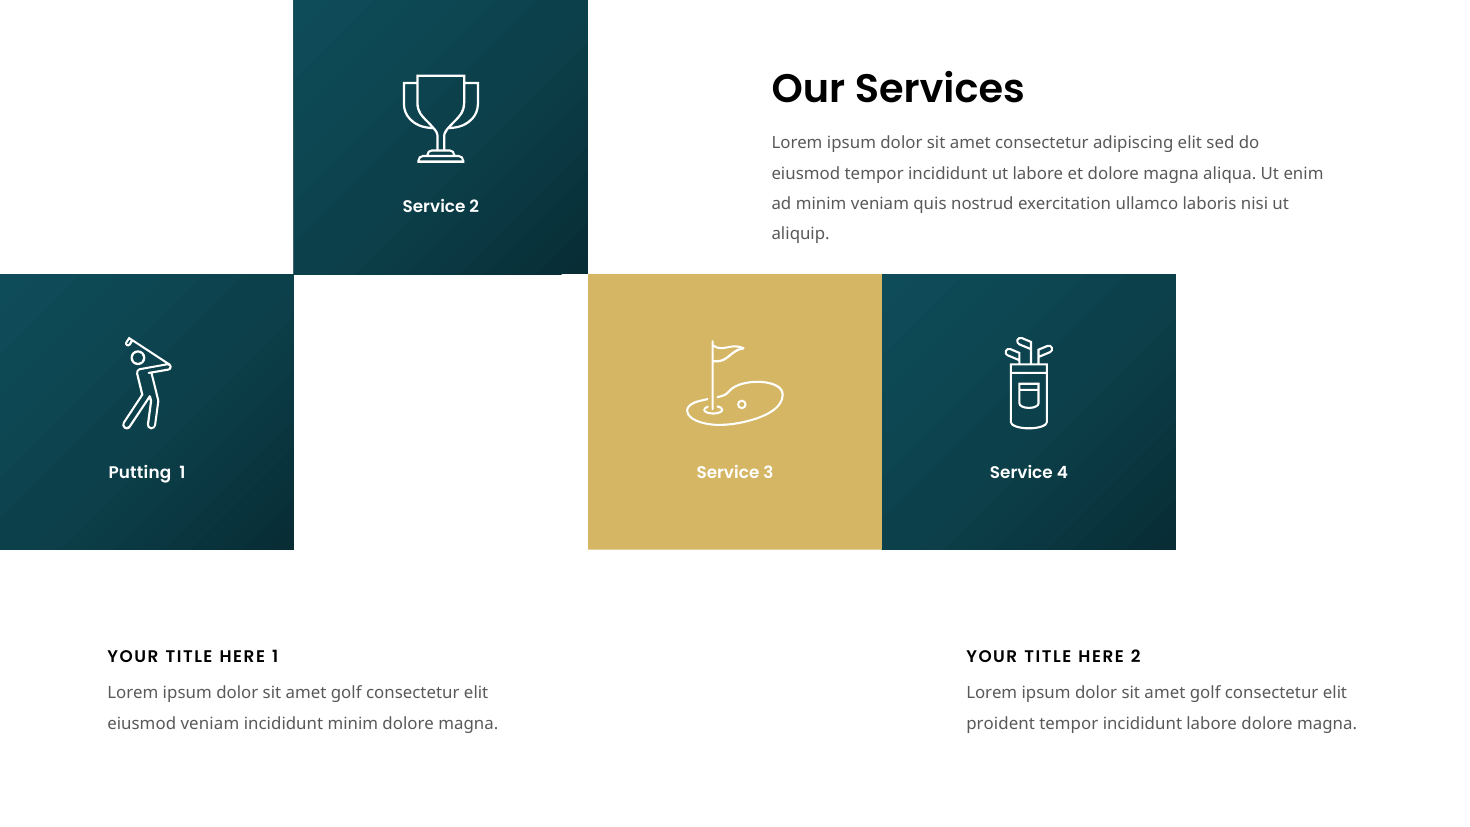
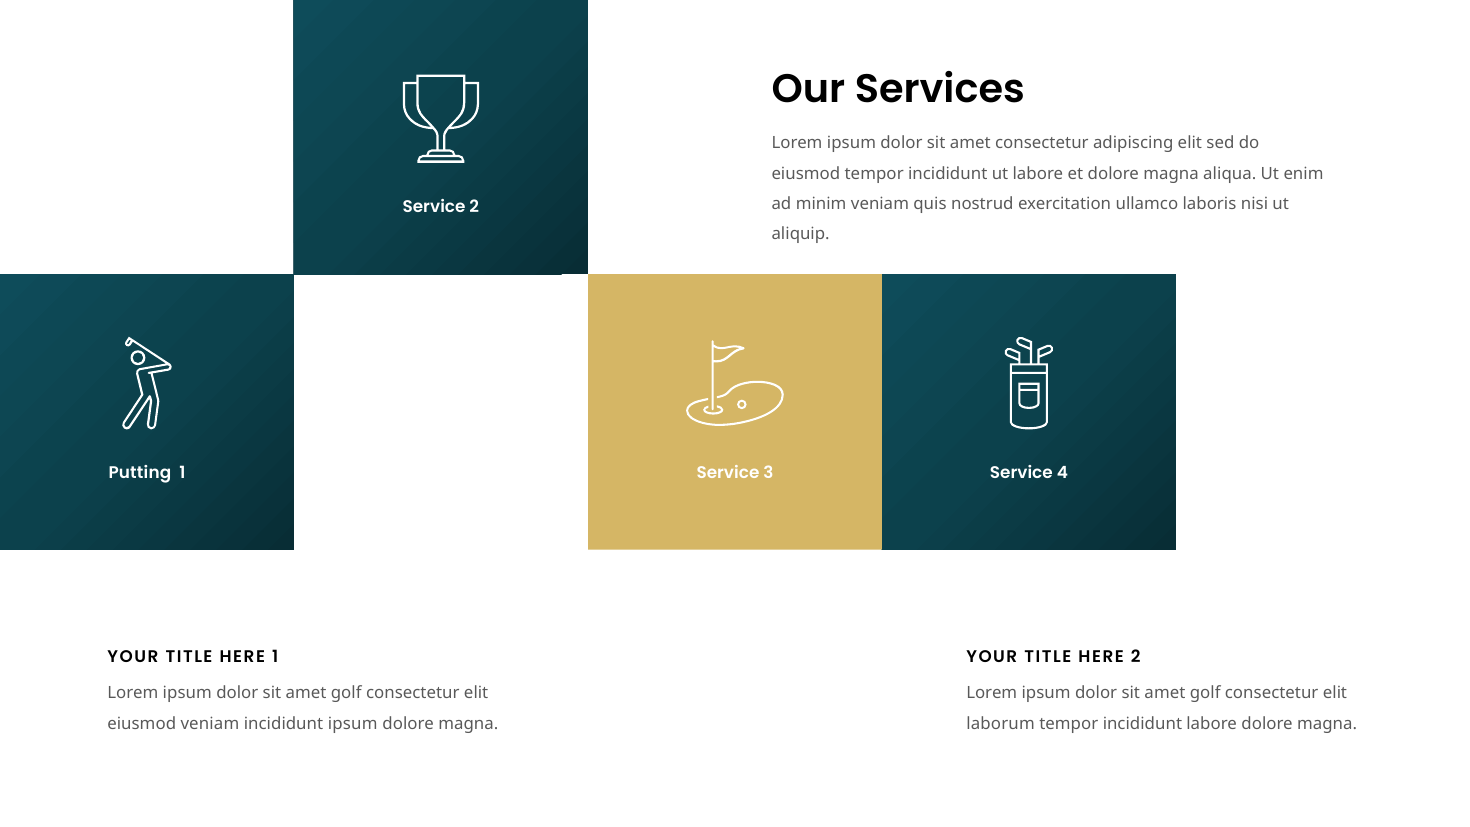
incididunt minim: minim -> ipsum
proident: proident -> laborum
